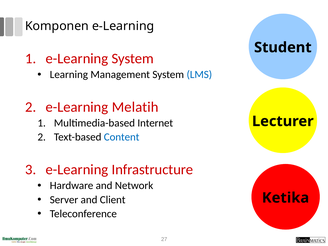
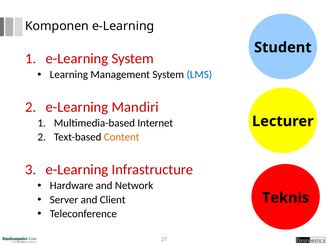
Melatih: Melatih -> Mandiri
Content colour: blue -> orange
Ketika: Ketika -> Teknis
